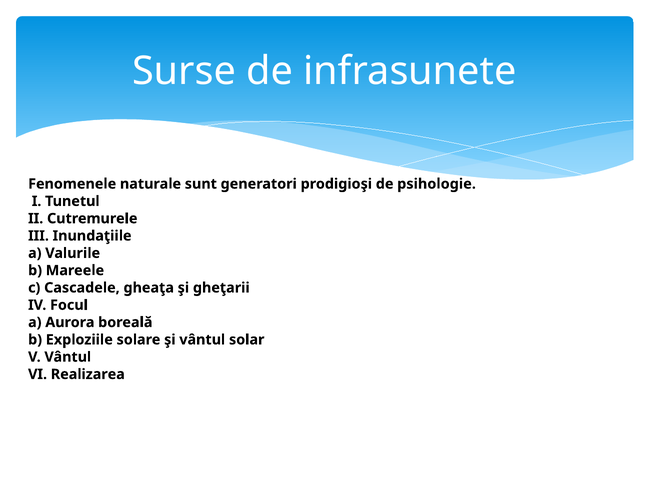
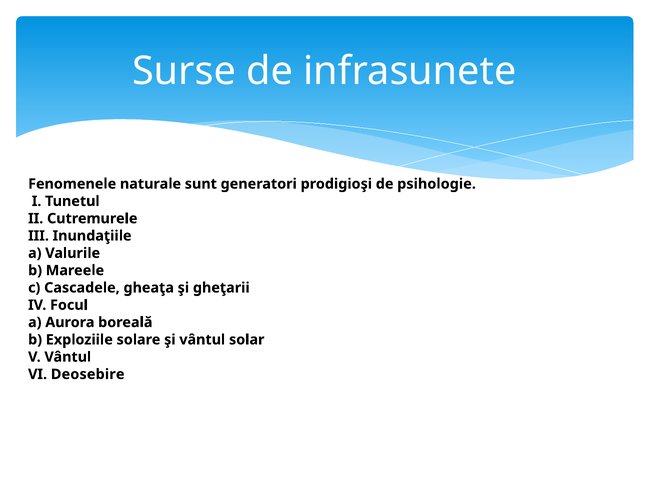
Realizarea: Realizarea -> Deosebire
